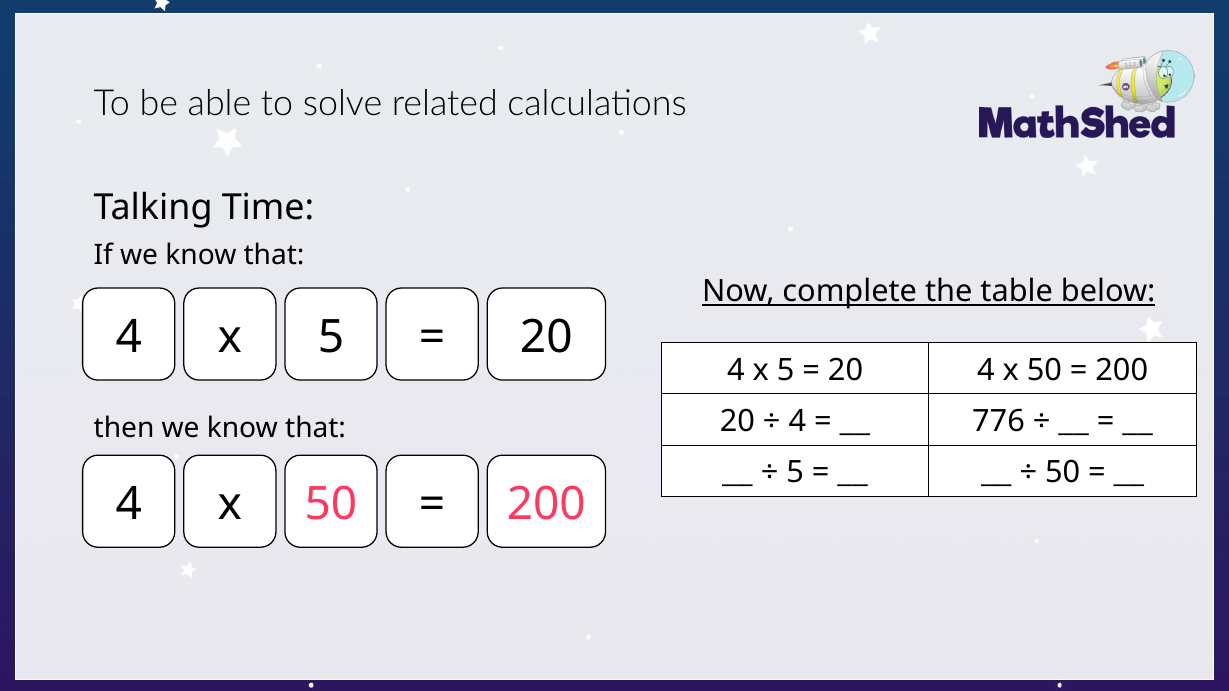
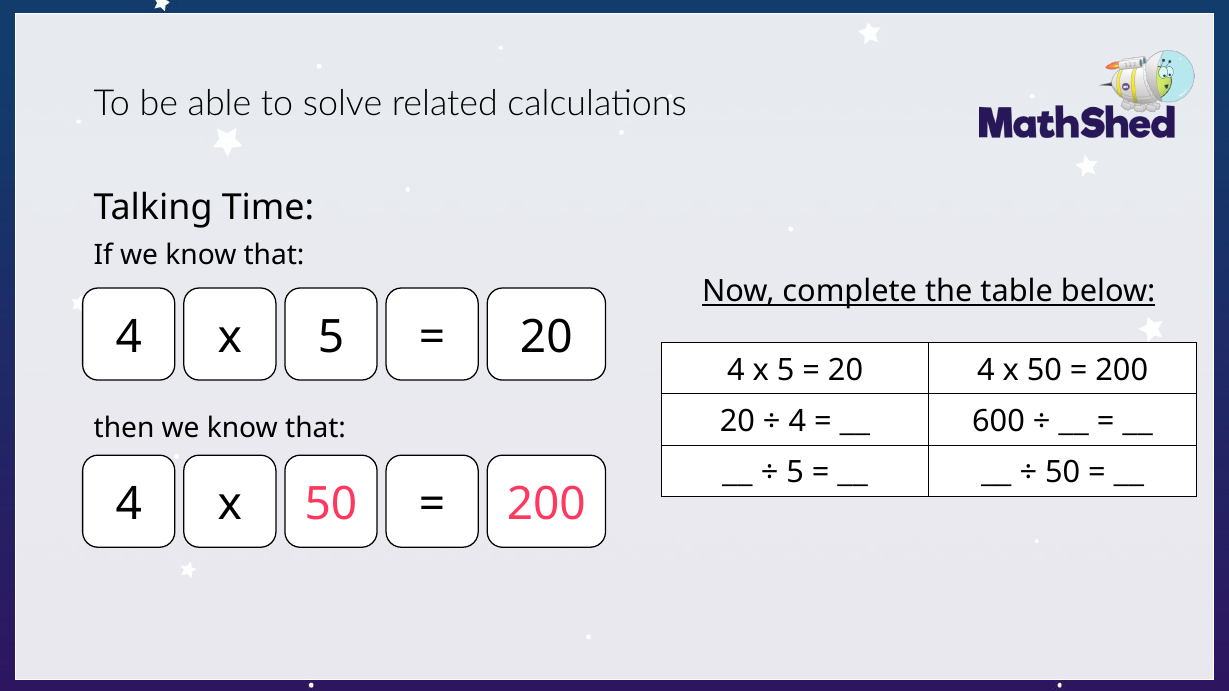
776: 776 -> 600
